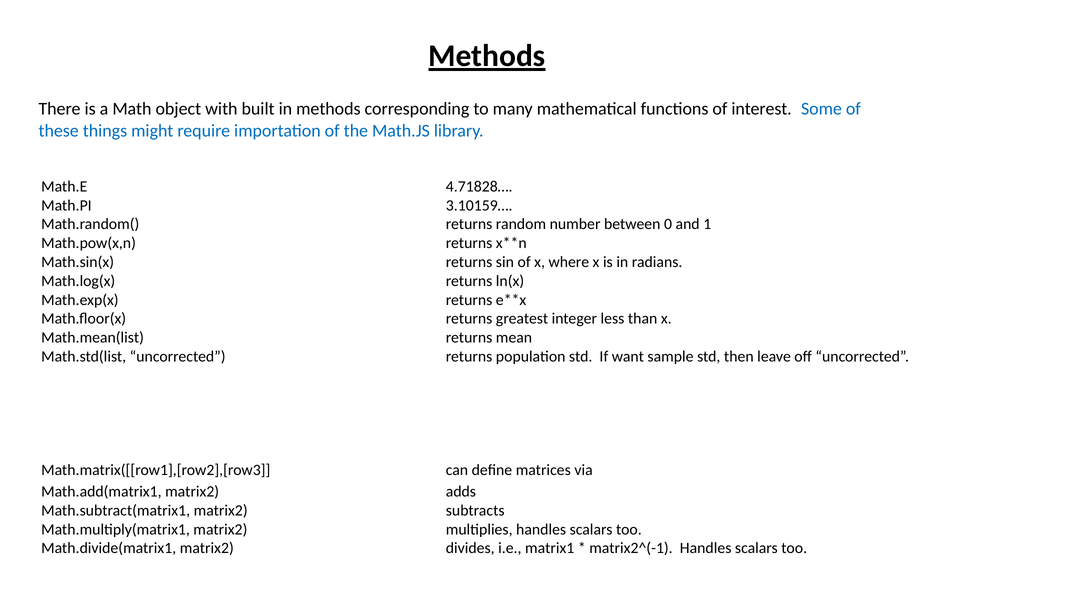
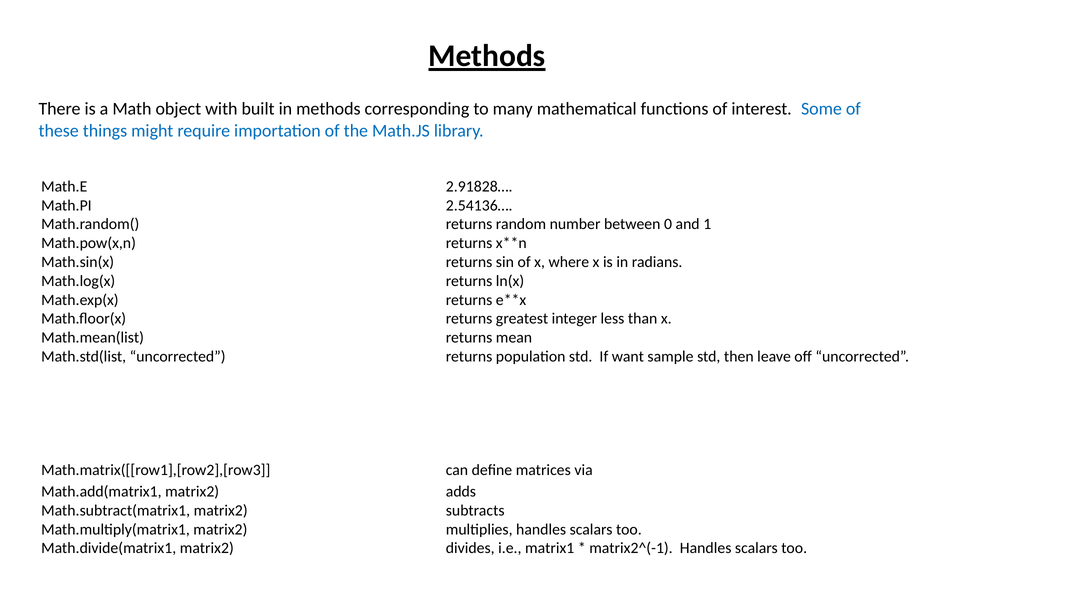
4.71828…: 4.71828… -> 2.91828…
3.10159…: 3.10159… -> 2.54136…
